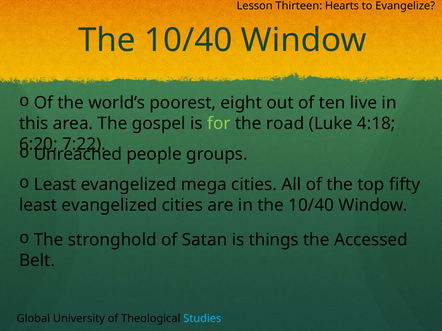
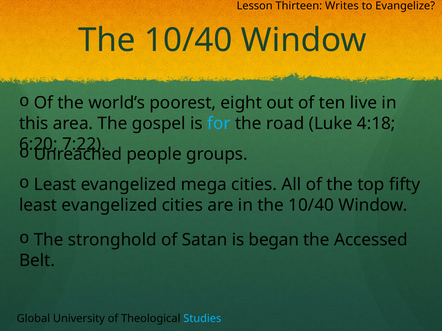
Hearts: Hearts -> Writes
for colour: light green -> light blue
things: things -> began
